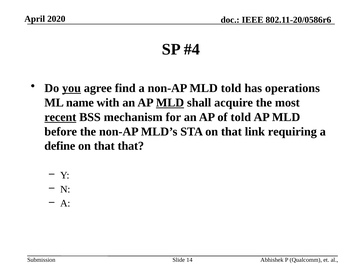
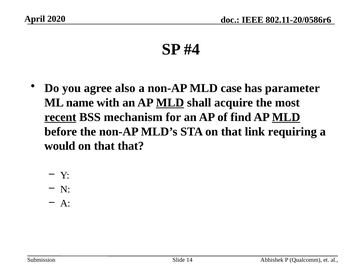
you underline: present -> none
find: find -> also
MLD told: told -> case
operations: operations -> parameter
of told: told -> find
MLD at (286, 117) underline: none -> present
define: define -> would
